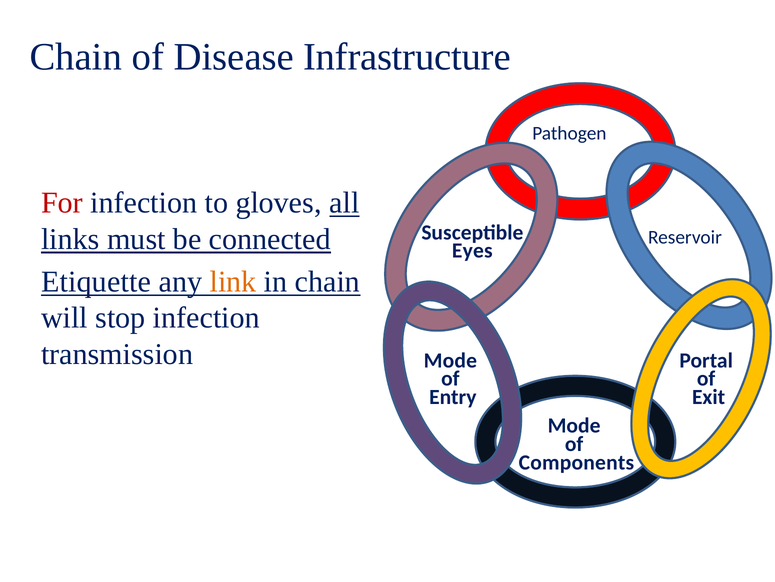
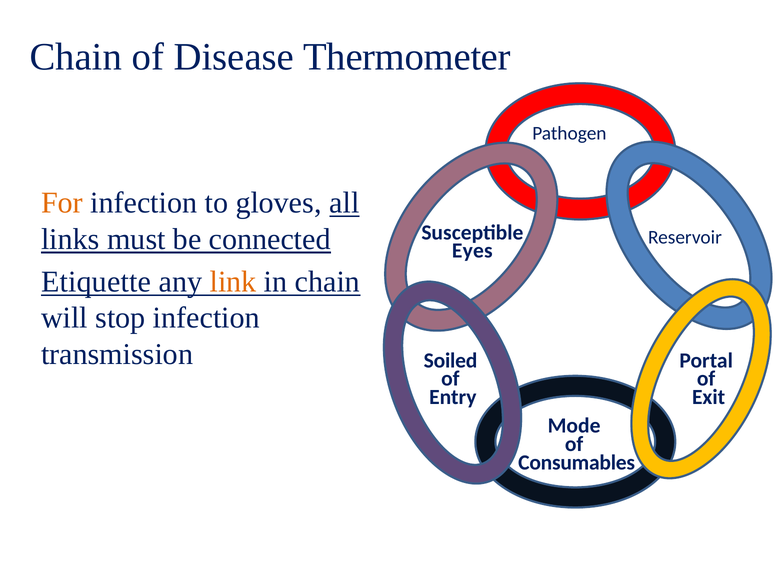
Infrastructure: Infrastructure -> Thermometer
For colour: red -> orange
Mode at (450, 360): Mode -> Soiled
Components: Components -> Consumables
